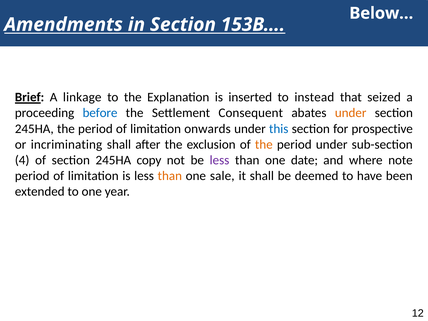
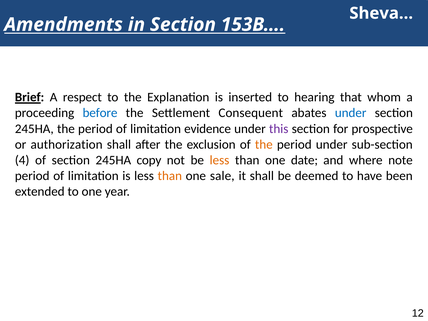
Below…: Below… -> Sheva…
linkage: linkage -> respect
instead: instead -> hearing
seized: seized -> whom
under at (351, 113) colour: orange -> blue
onwards: onwards -> evidence
this colour: blue -> purple
incriminating: incriminating -> authorization
less at (219, 160) colour: purple -> orange
